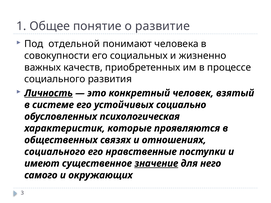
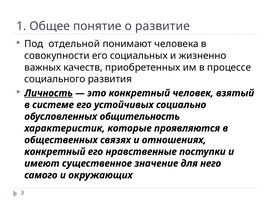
психологическая: психологическая -> общительность
социального at (55, 152): социального -> конкретный
значение underline: present -> none
